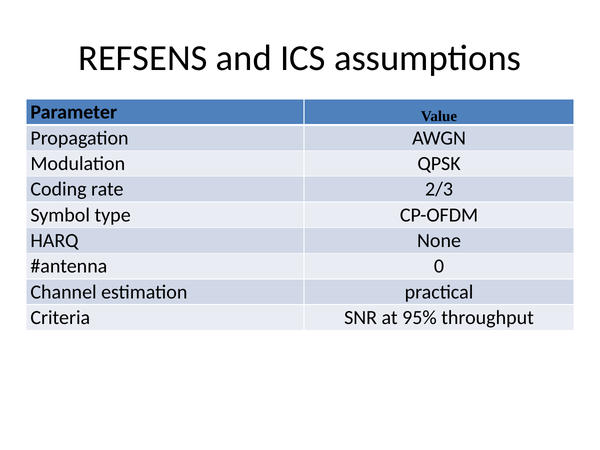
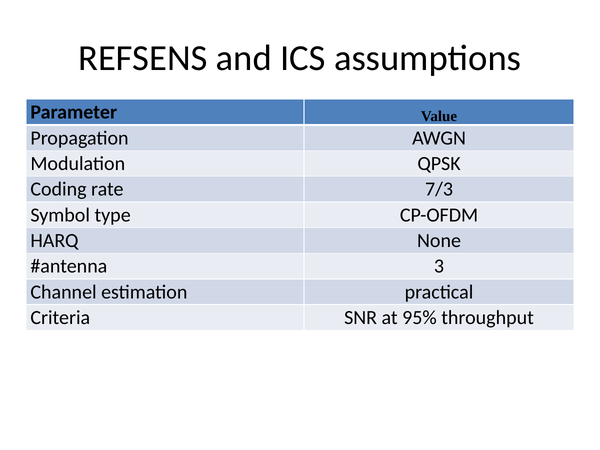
2/3: 2/3 -> 7/3
0: 0 -> 3
